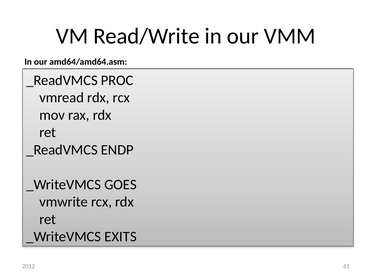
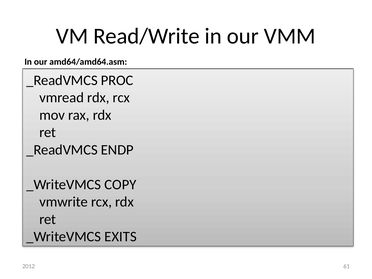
GOES: GOES -> COPY
